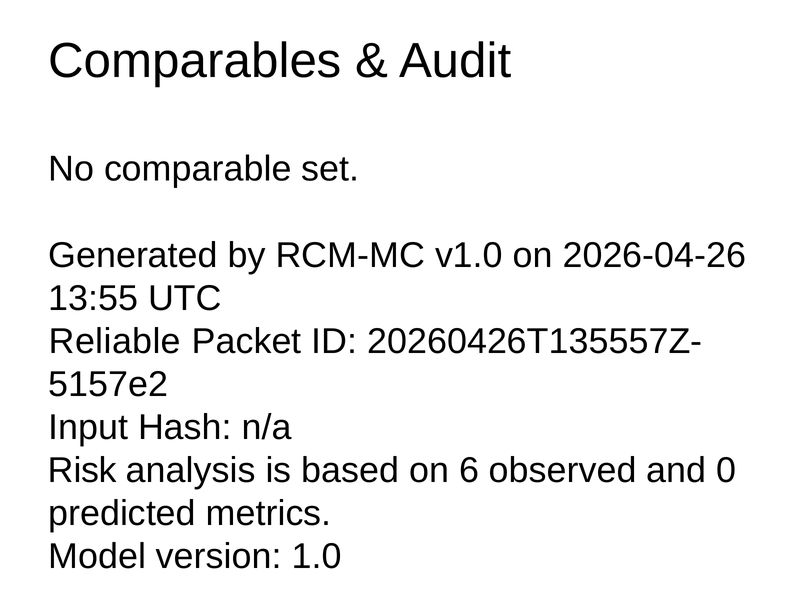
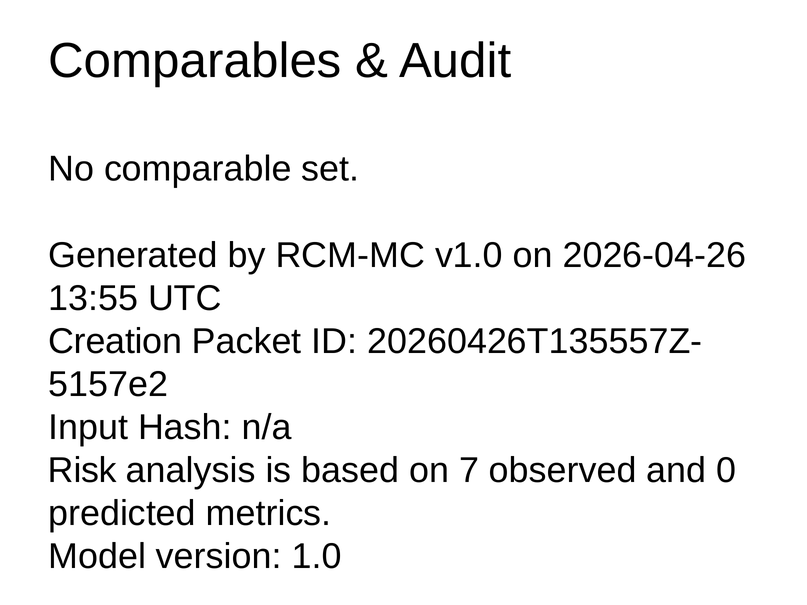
Reliable: Reliable -> Creation
6: 6 -> 7
